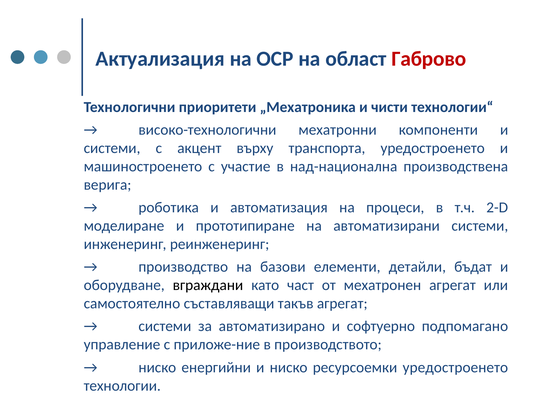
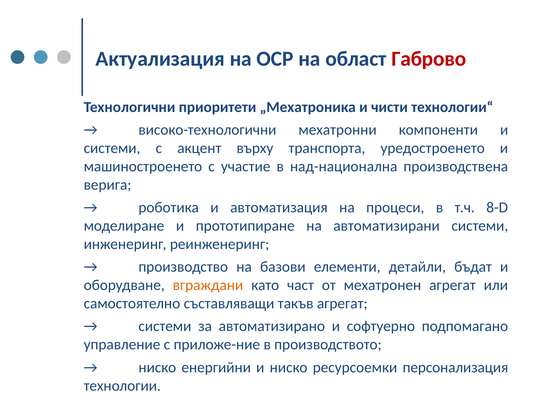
2-D: 2-D -> 8-D
вграждани colour: black -> orange
ресурсоемки уредостроенето: уредостроенето -> персонализация
